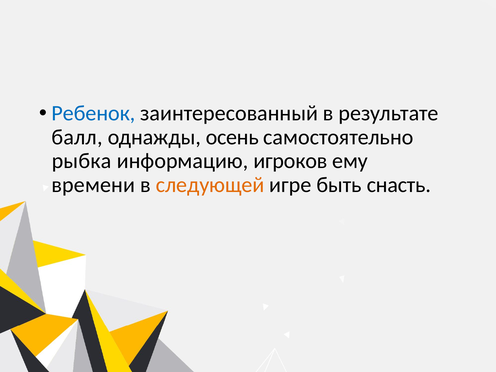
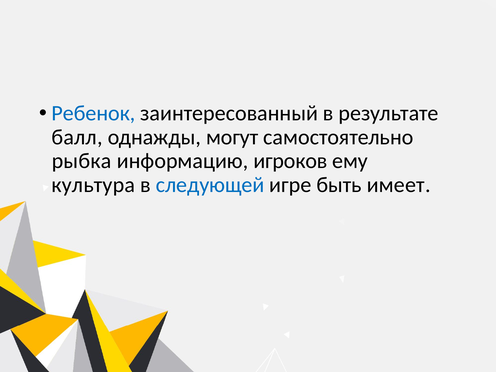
осень: осень -> могут
времени: времени -> культура
следующей colour: orange -> blue
снасть: снасть -> имеет
